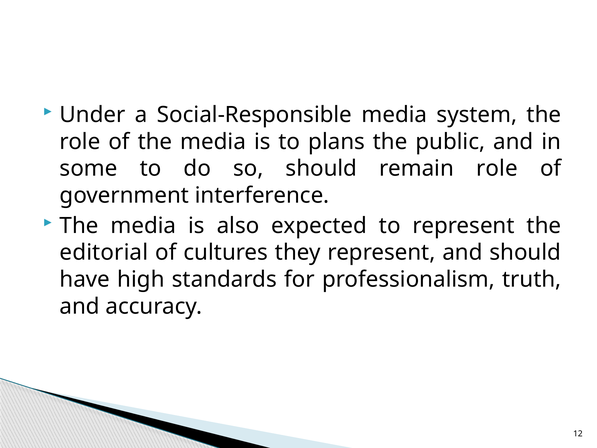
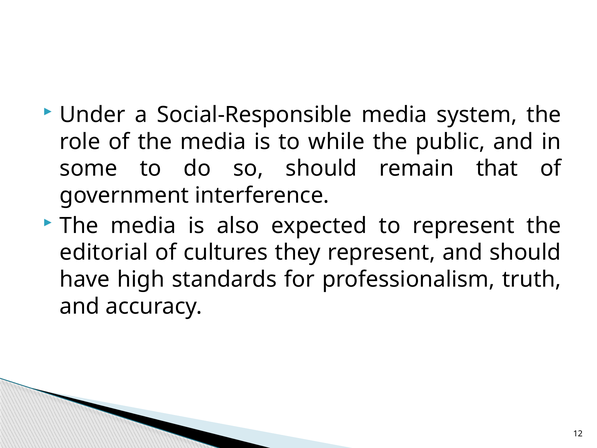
plans: plans -> while
remain role: role -> that
